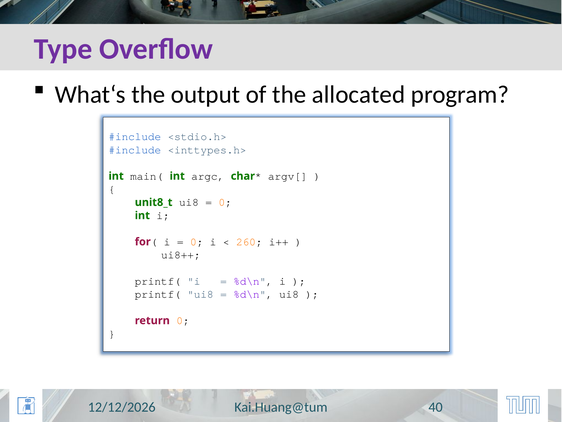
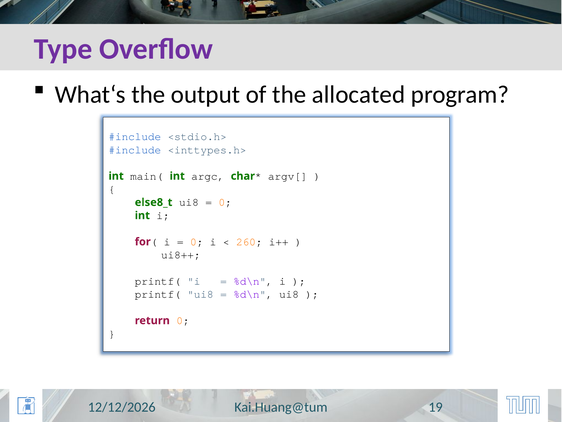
unit8_t: unit8_t -> else8_t
40: 40 -> 19
